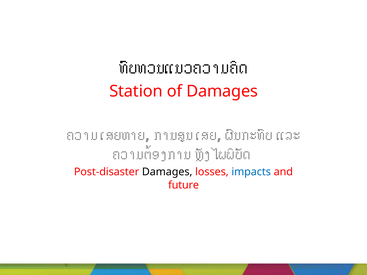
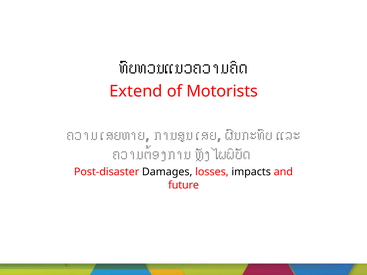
Station: Station -> Extend
of Damages: Damages -> Motorists
impacts colour: blue -> black
